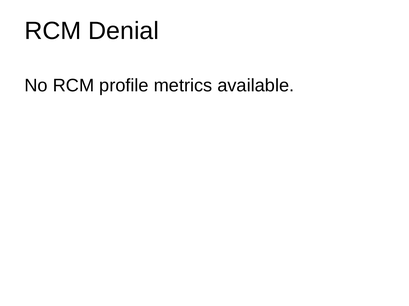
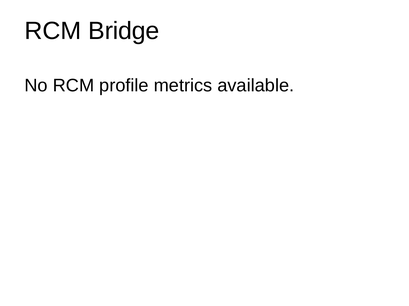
Denial: Denial -> Bridge
